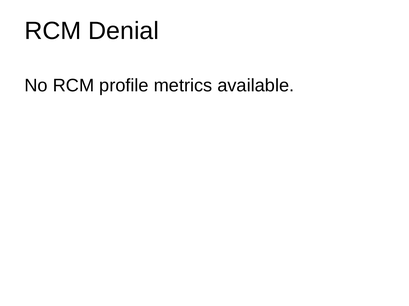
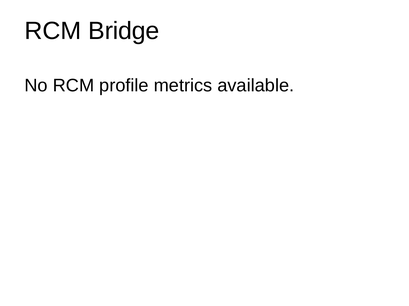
Denial: Denial -> Bridge
